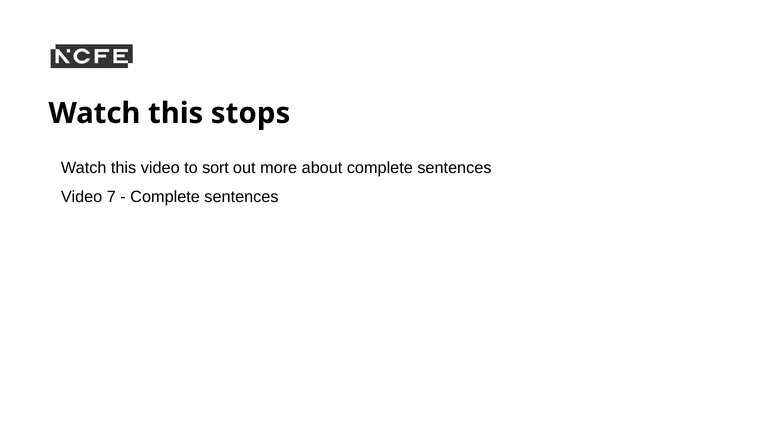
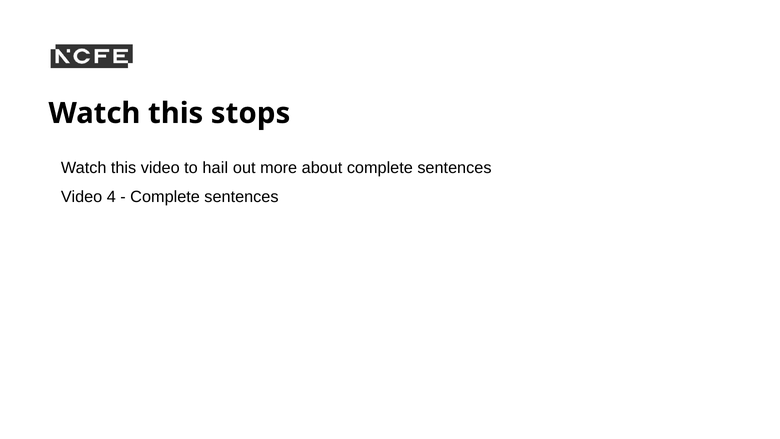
sort: sort -> hail
7: 7 -> 4
